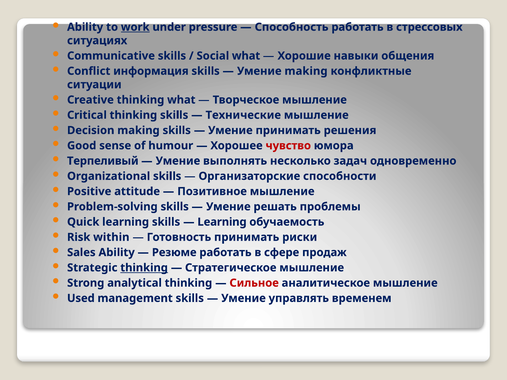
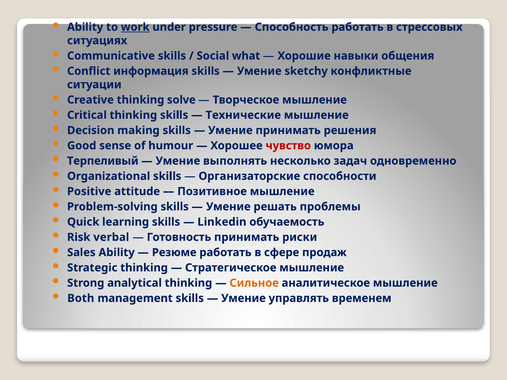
Умение making: making -> sketchy
thinking what: what -> solve
Learning at (222, 222): Learning -> Linkedin
within: within -> verbal
thinking at (144, 268) underline: present -> none
Сильное colour: red -> orange
Used: Used -> Both
